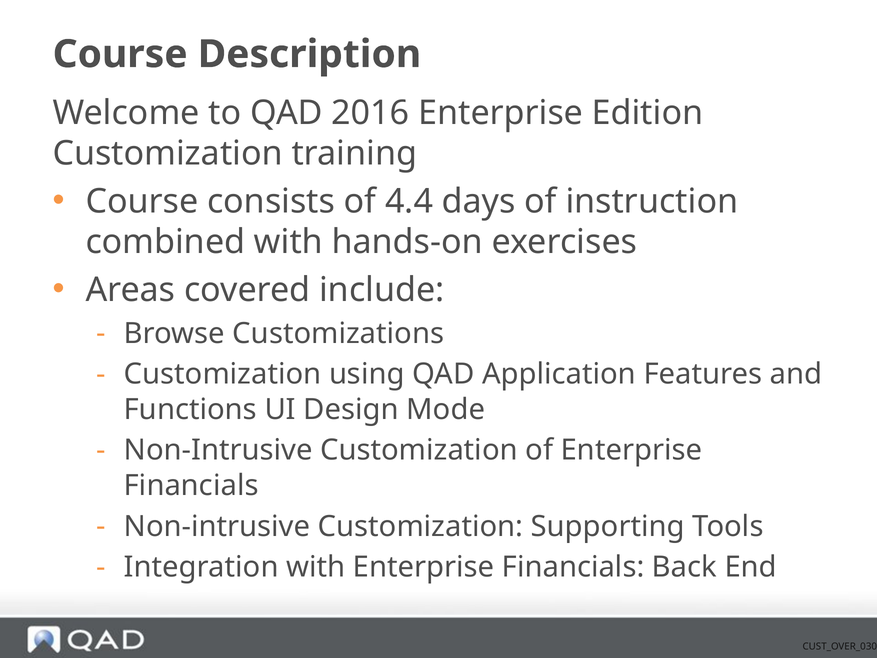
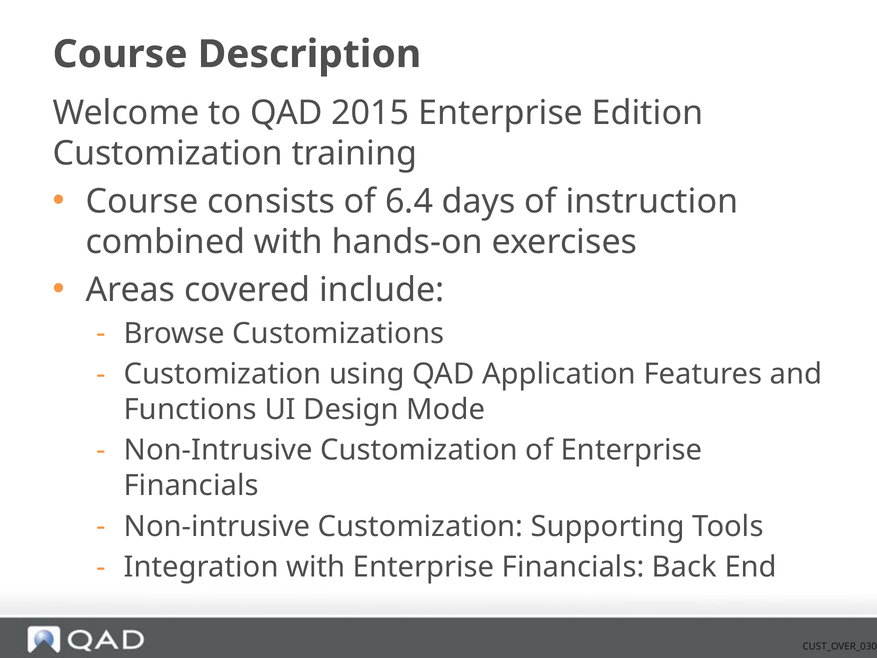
2016: 2016 -> 2015
4.4: 4.4 -> 6.4
